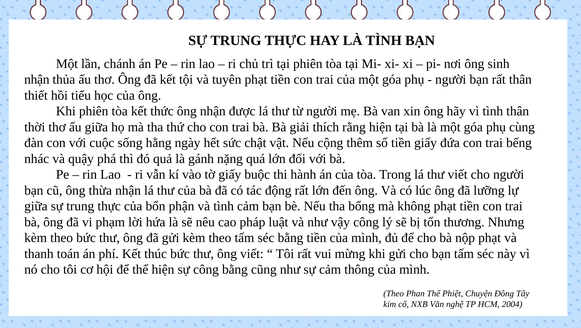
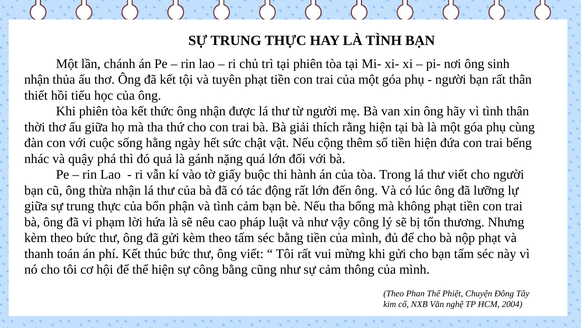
tiền giấy: giấy -> hiện
